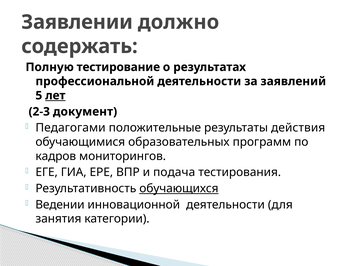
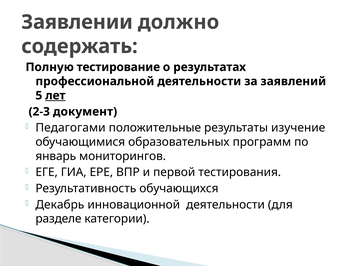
действия: действия -> изучение
кадров: кадров -> январь
подача: подача -> первой
обучающихся underline: present -> none
Ведении: Ведении -> Декабрь
занятия: занятия -> разделе
